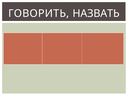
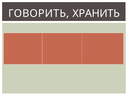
НАЗВАТЬ: НАЗВАТЬ -> ХРАНИТЬ
